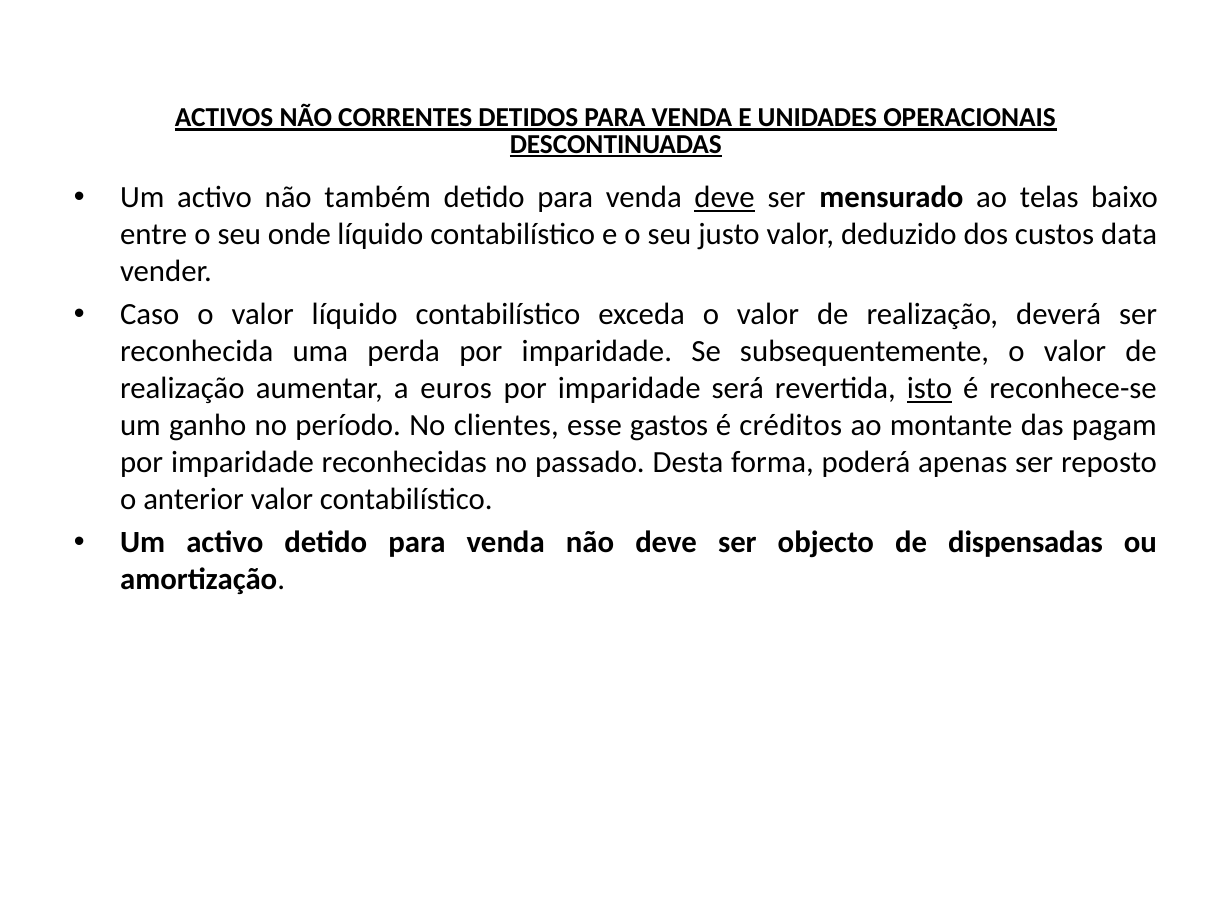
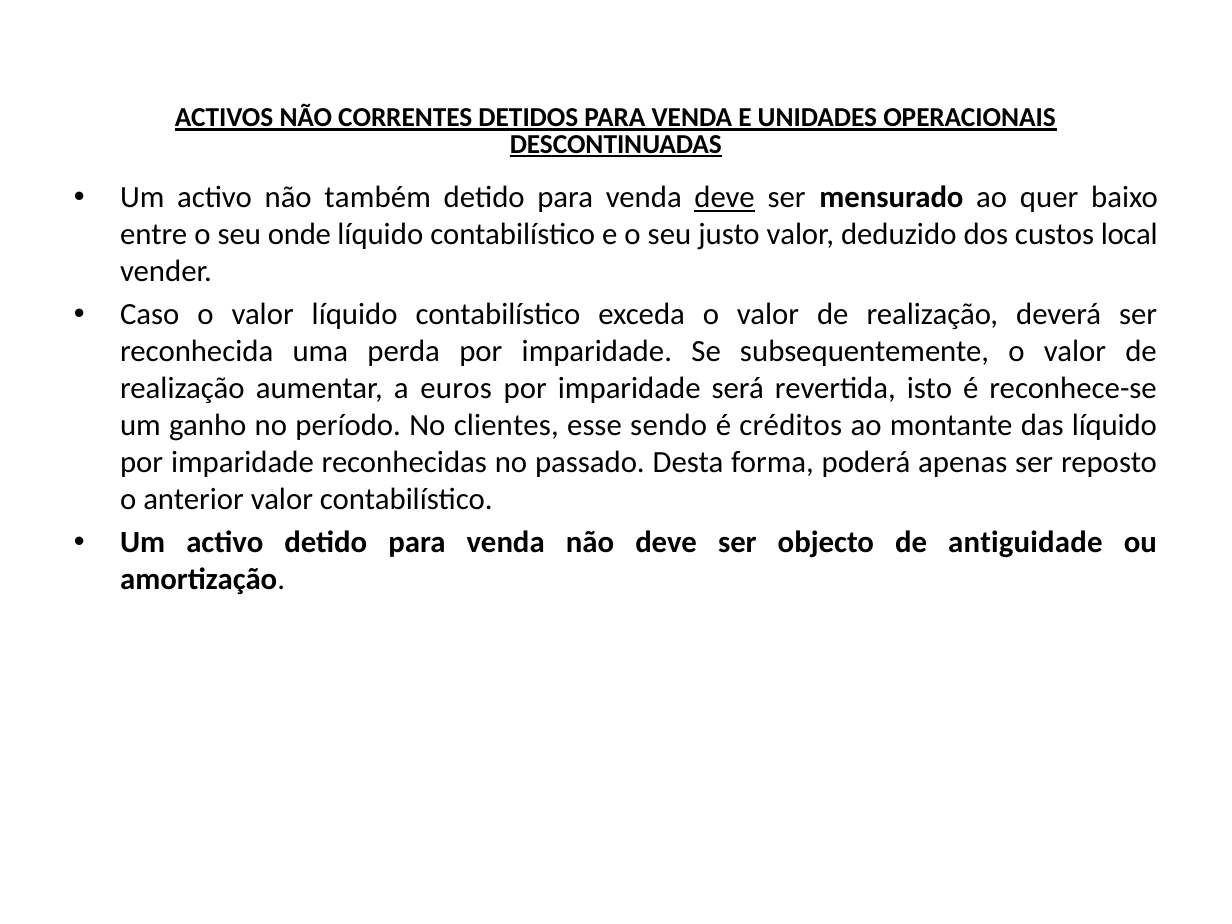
telas: telas -> quer
data: data -> local
isto underline: present -> none
gastos: gastos -> sendo
das pagam: pagam -> líquido
dispensadas: dispensadas -> antiguidade
